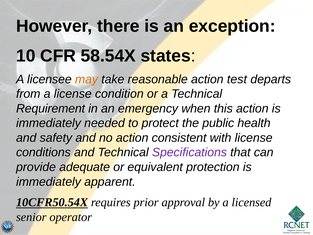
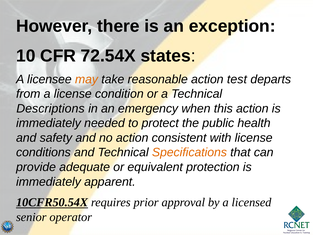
58.54X: 58.54X -> 72.54X
Requirement: Requirement -> Descriptions
Specifications colour: purple -> orange
